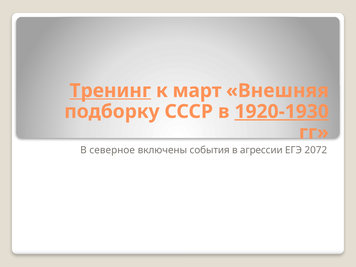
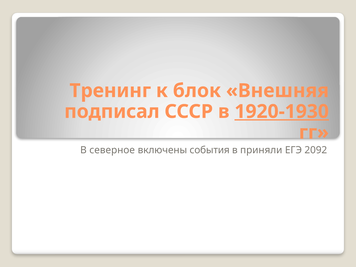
Тренинг underline: present -> none
март: март -> блок
подборку: подборку -> подписал
агрессии: агрессии -> приняли
2072: 2072 -> 2092
